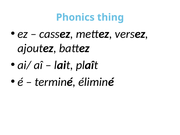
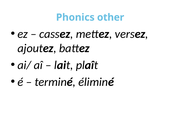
thing: thing -> other
